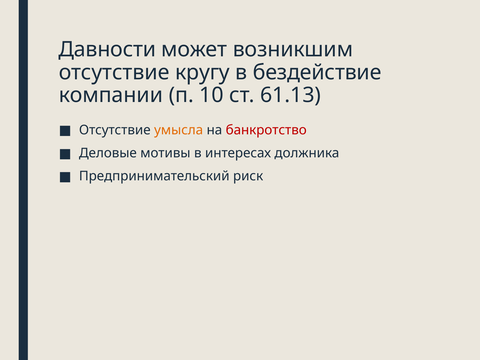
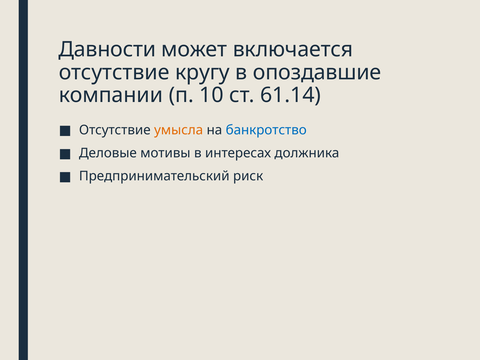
возникшим: возникшим -> включается
бездействие: бездействие -> опоздавшие
61.13: 61.13 -> 61.14
банкротство colour: red -> blue
